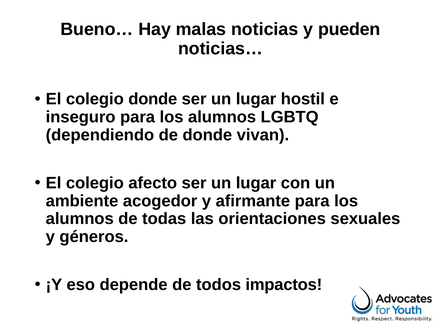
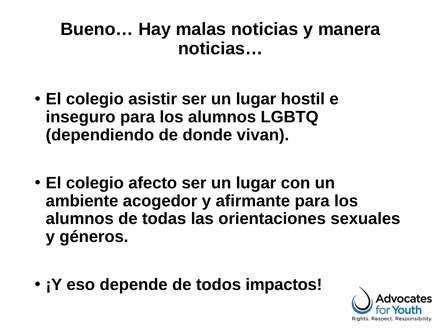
pueden: pueden -> manera
colegio donde: donde -> asistir
